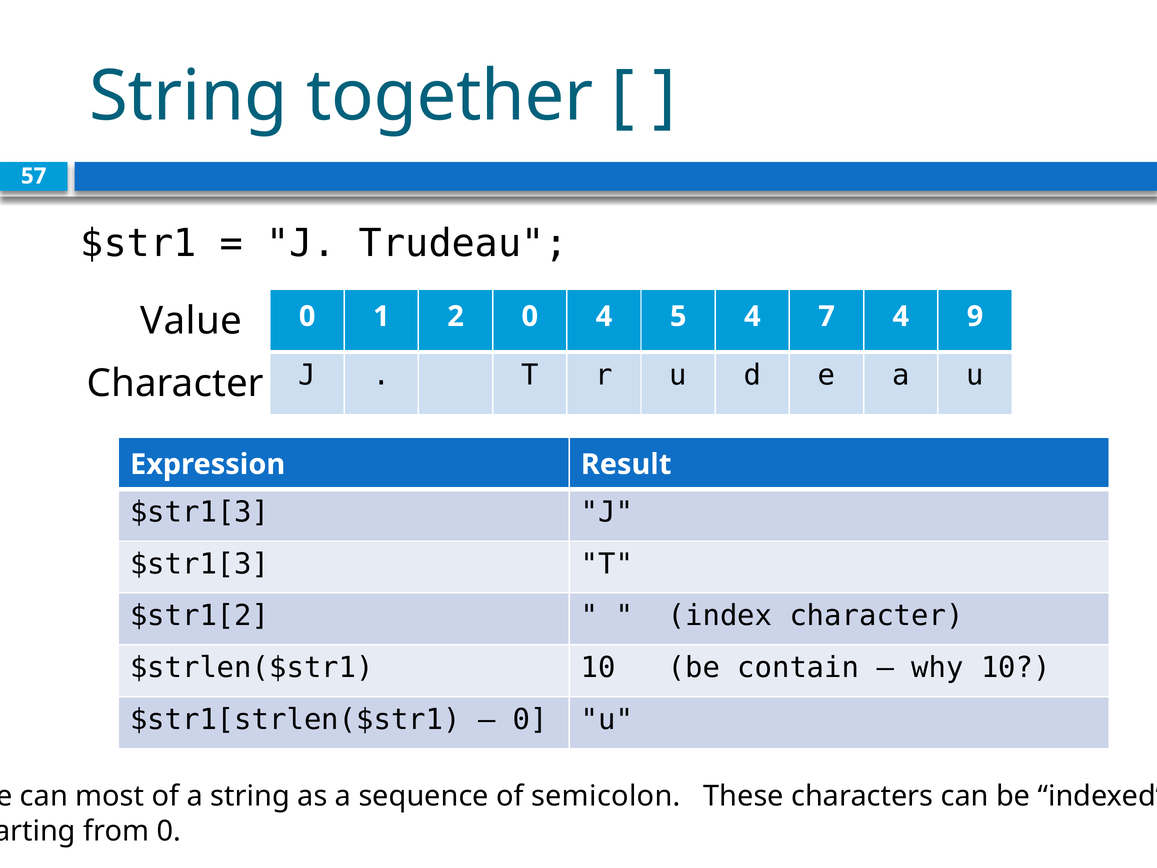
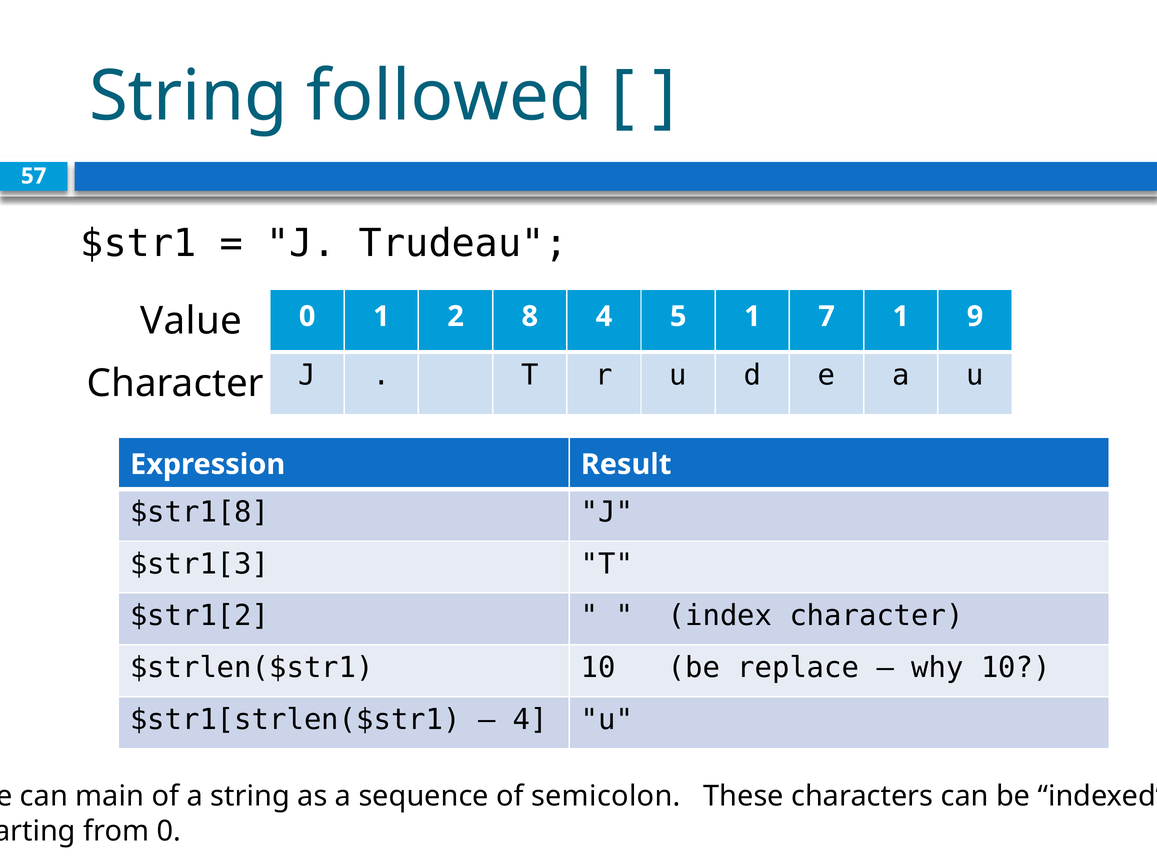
together: together -> followed
2 0: 0 -> 8
5 4: 4 -> 1
7 4: 4 -> 1
$str1[3 at (200, 512): $str1[3 -> $str1[8
contain: contain -> replace
0 at (530, 719): 0 -> 4
most: most -> main
